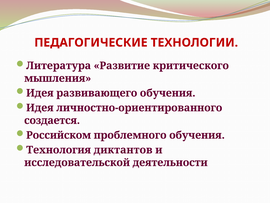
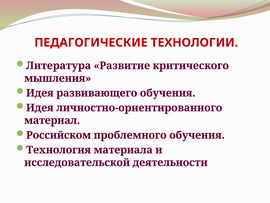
создается: создается -> материал
диктантов: диктантов -> материала
